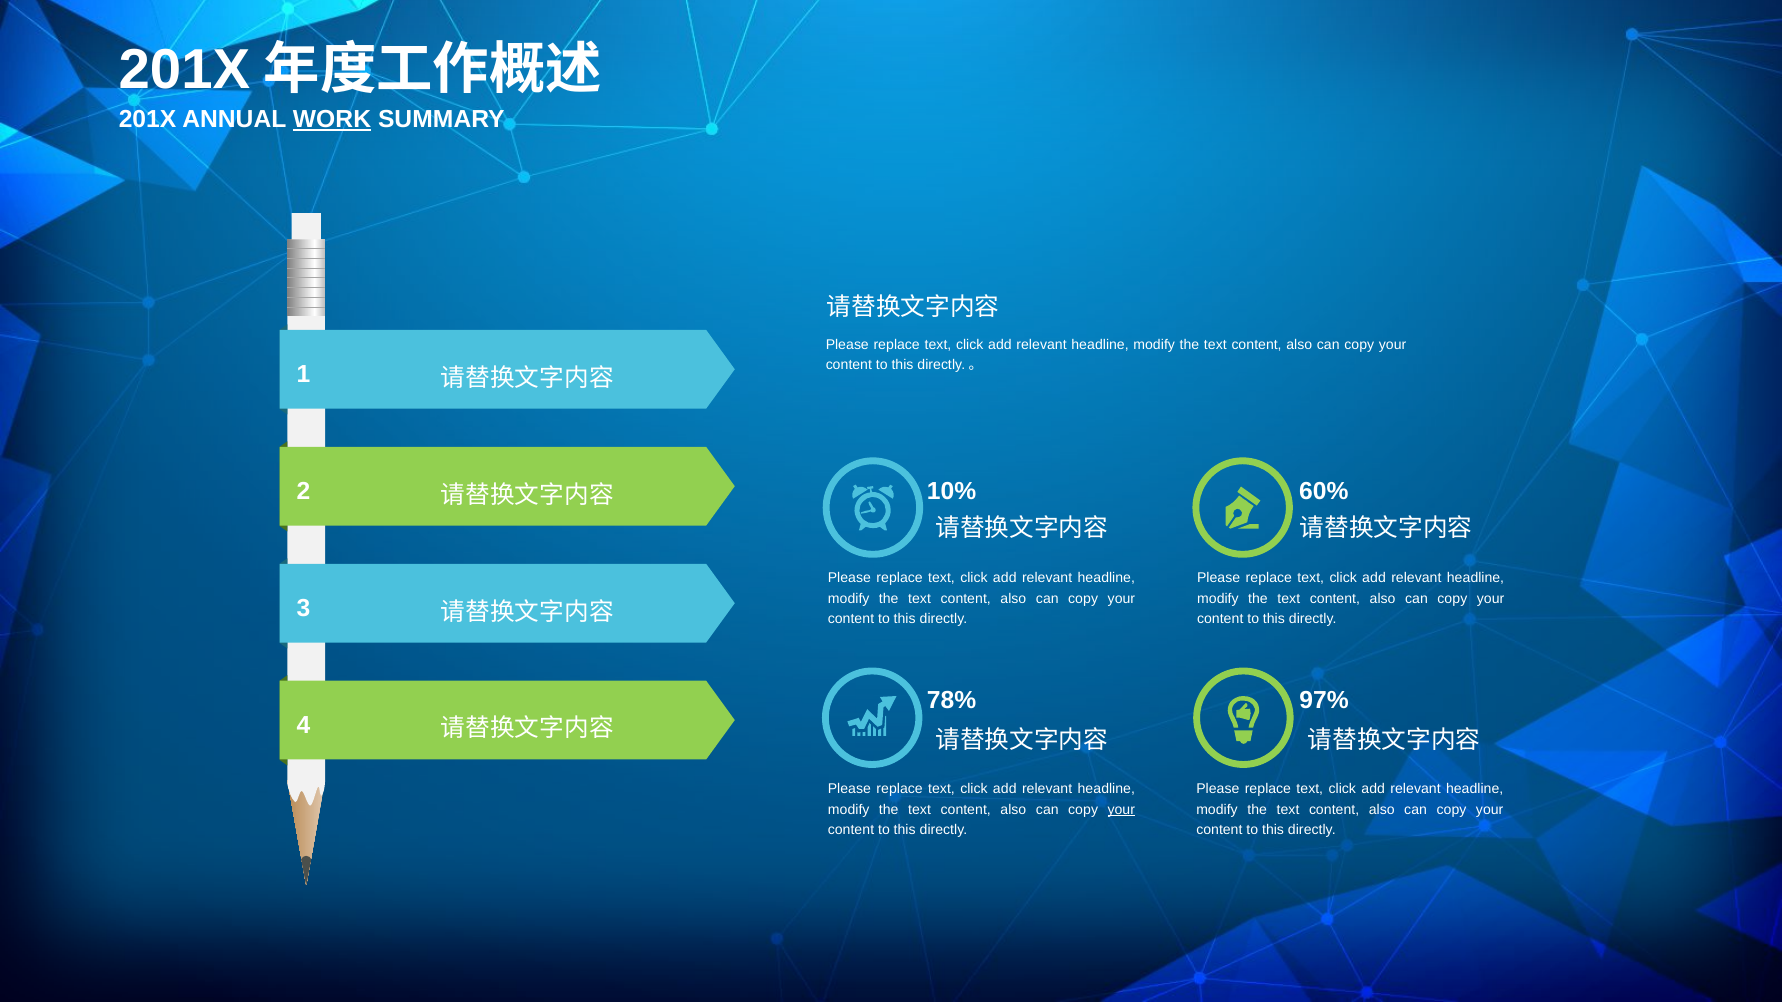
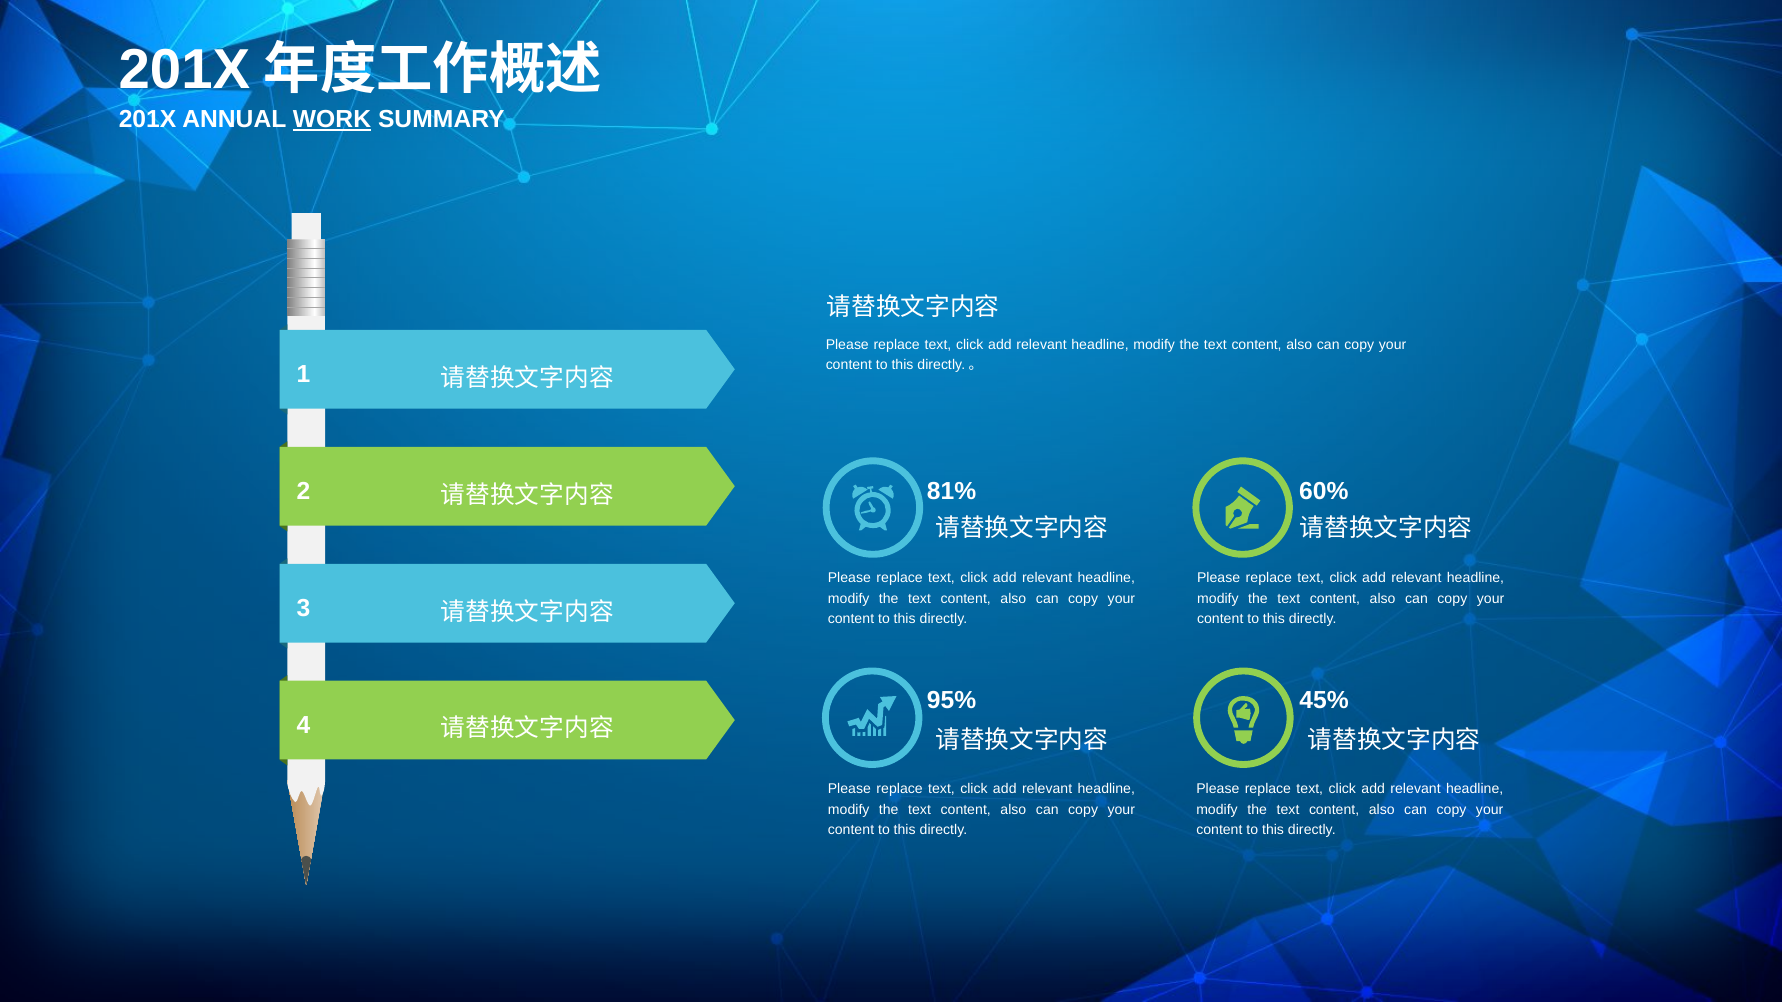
10%: 10% -> 81%
78%: 78% -> 95%
97%: 97% -> 45%
your at (1121, 810) underline: present -> none
